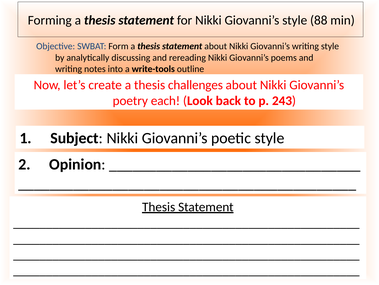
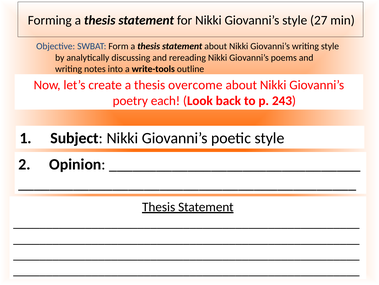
88: 88 -> 27
challenges: challenges -> overcome
